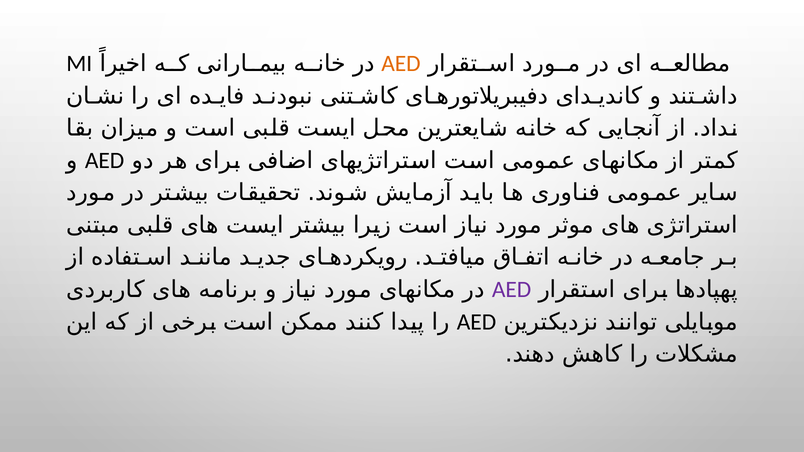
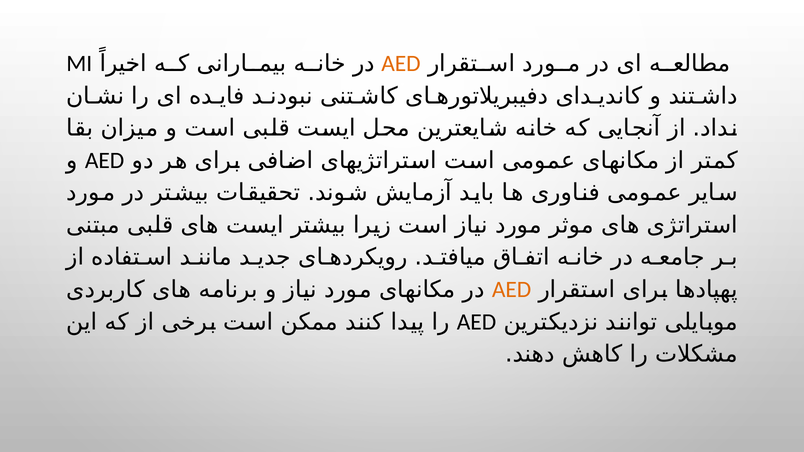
AED at (512, 290) colour: purple -> orange
